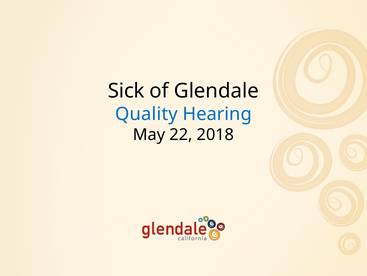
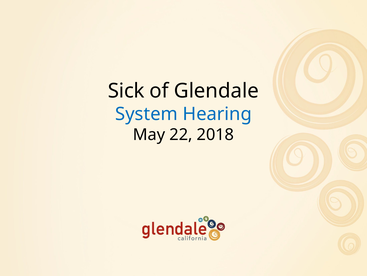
Quality: Quality -> System
